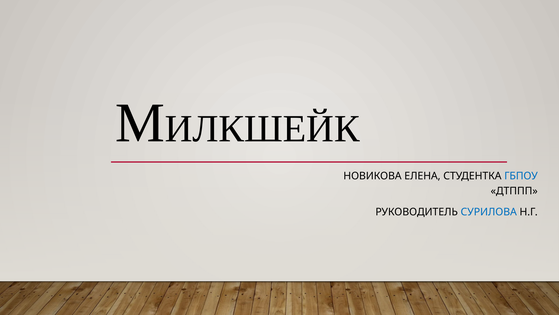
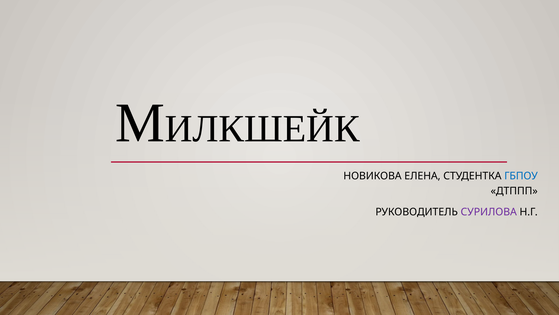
СУРИЛОВА colour: blue -> purple
